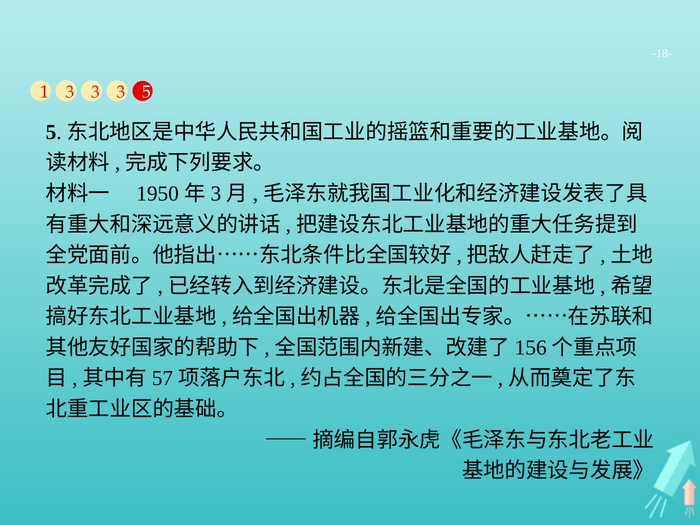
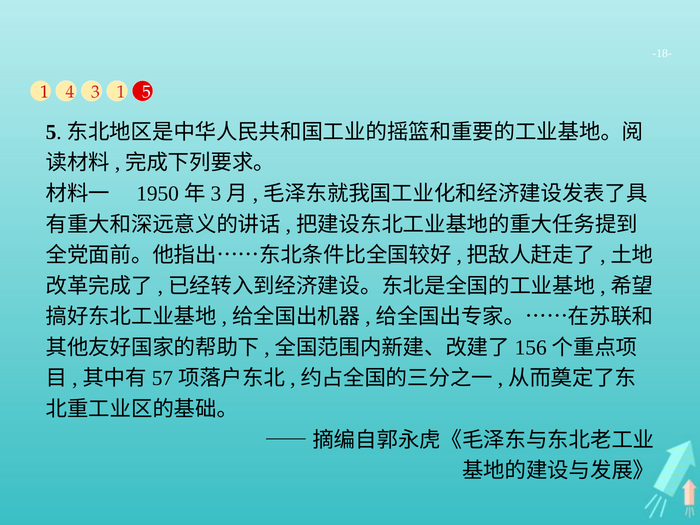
1 3: 3 -> 4
3 at (121, 92): 3 -> 1
